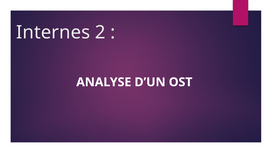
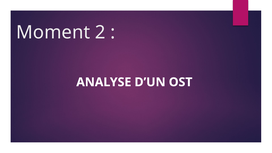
Internes: Internes -> Moment
